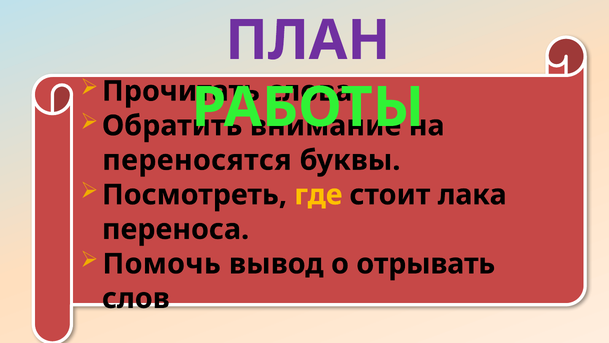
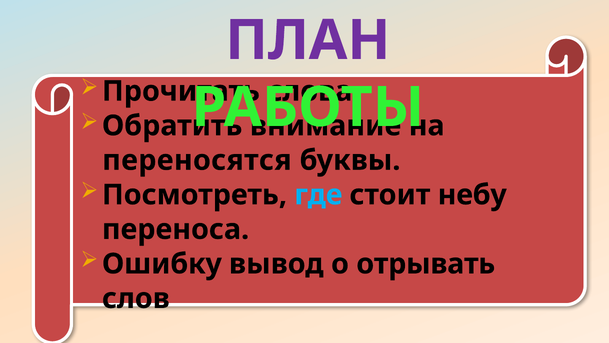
где colour: yellow -> light blue
лака: лака -> небу
Помочь: Помочь -> Ошибку
